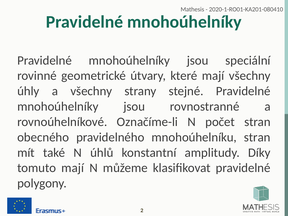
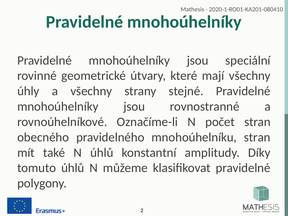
tomuto mají: mají -> úhlů
